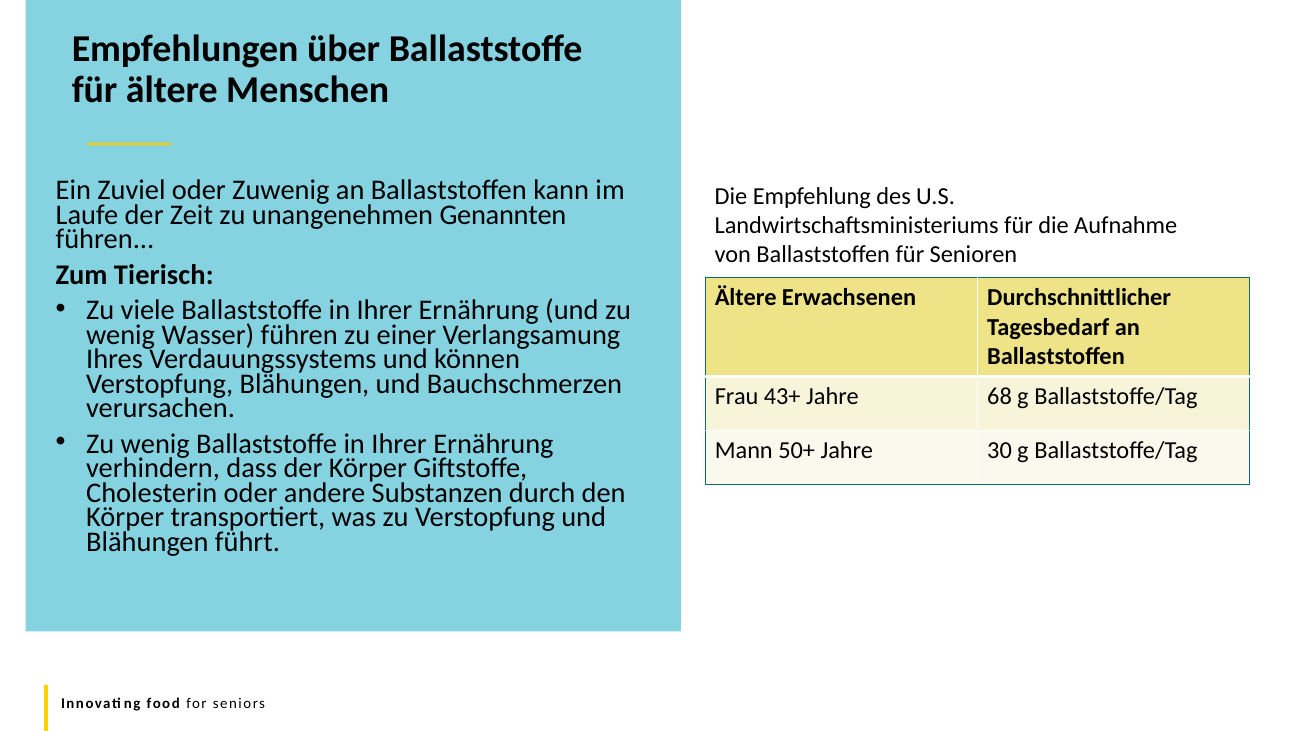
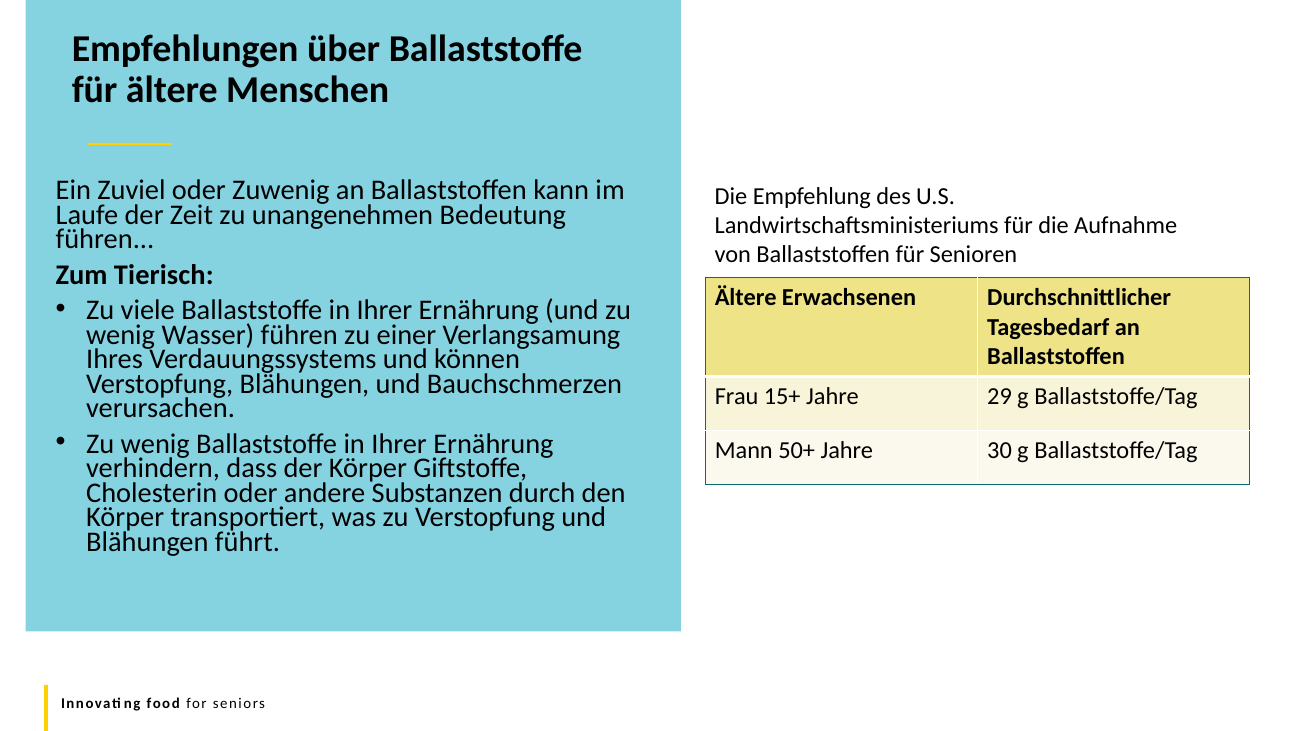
Genannten: Genannten -> Bedeutung
43+: 43+ -> 15+
68: 68 -> 29
